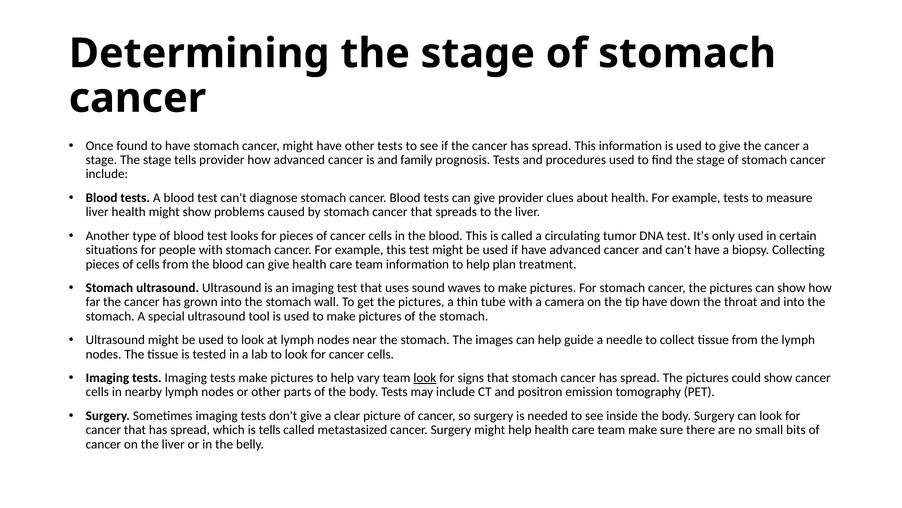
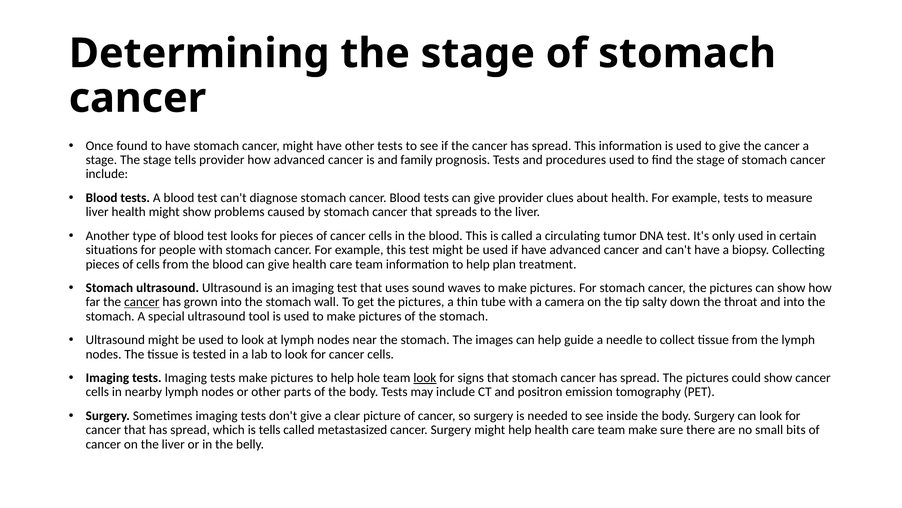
cancer at (142, 302) underline: none -> present
tip have: have -> salty
vary: vary -> hole
